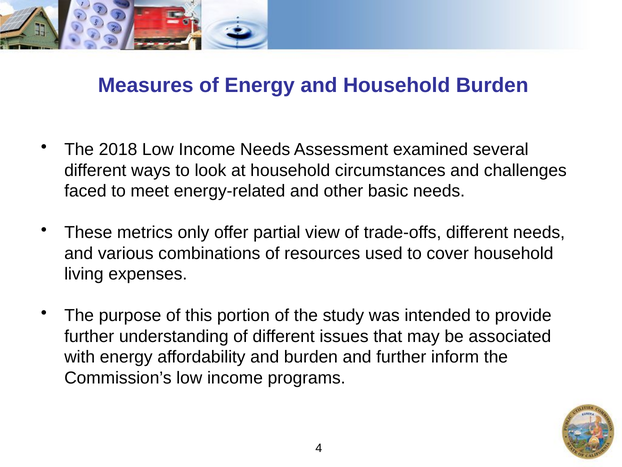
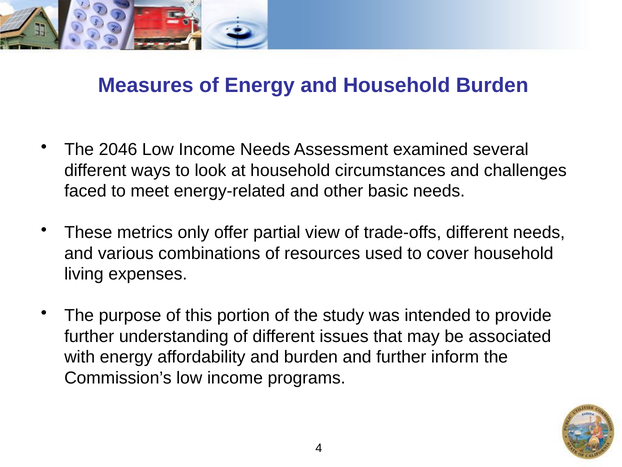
2018: 2018 -> 2046
